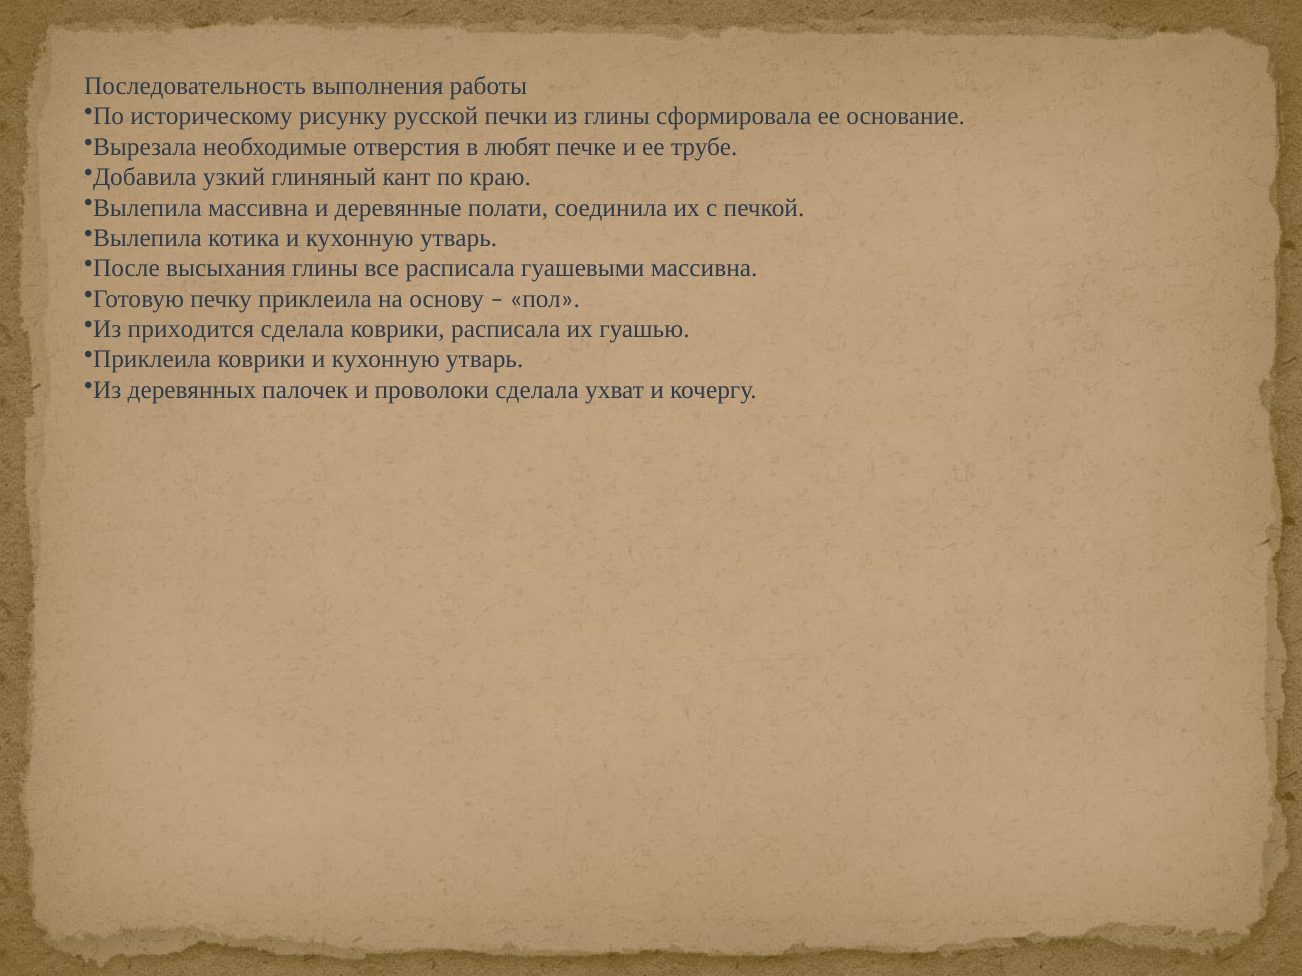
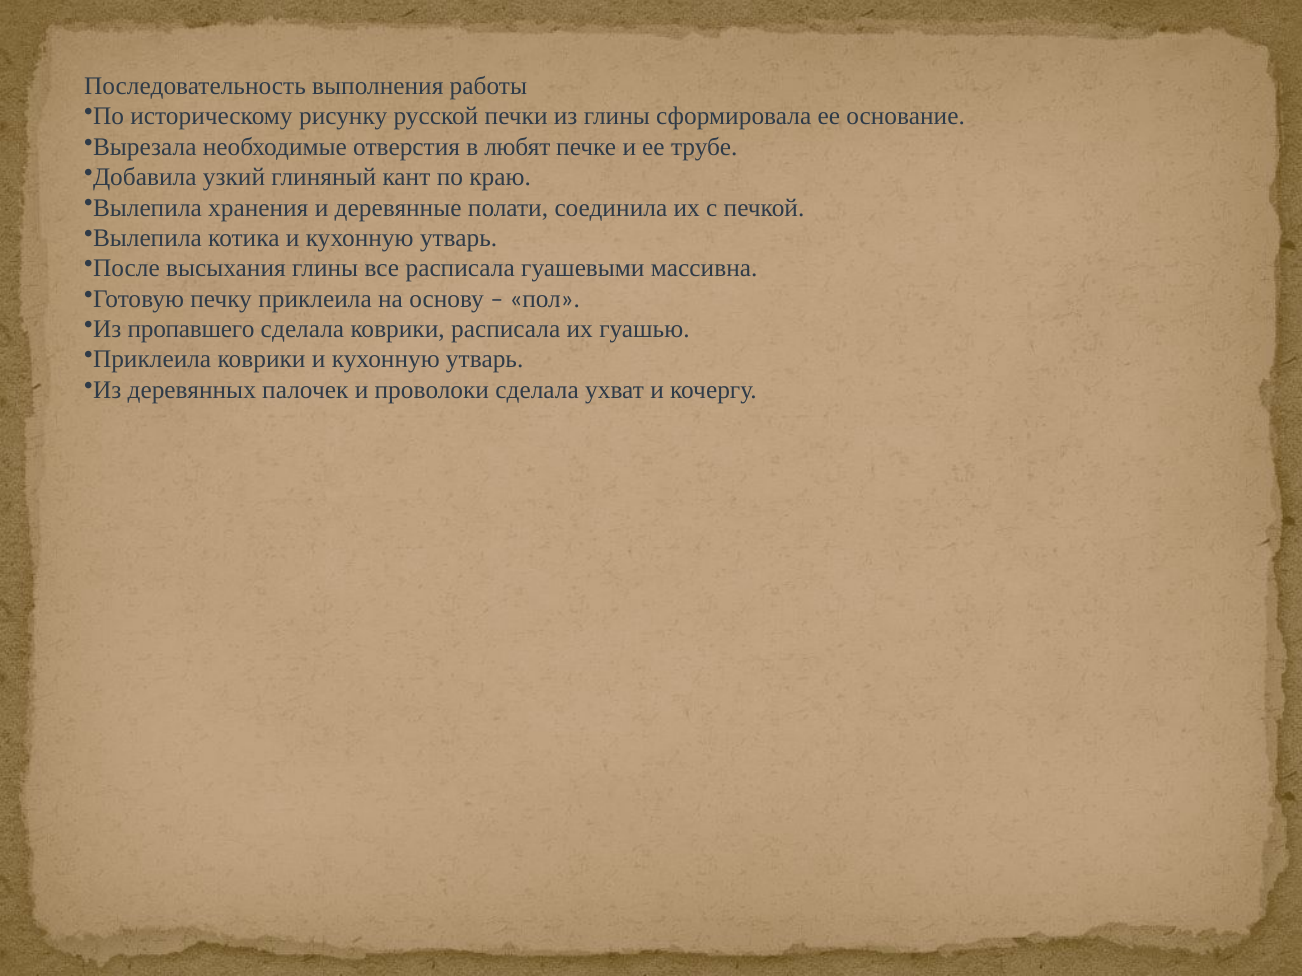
Вылепила массивна: массивна -> хранения
приходится: приходится -> пропавшего
